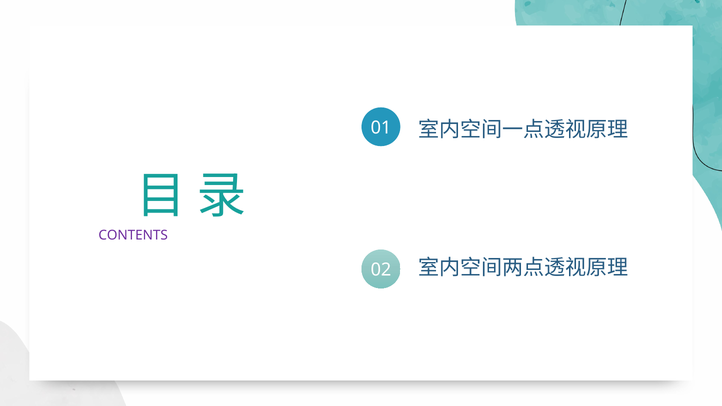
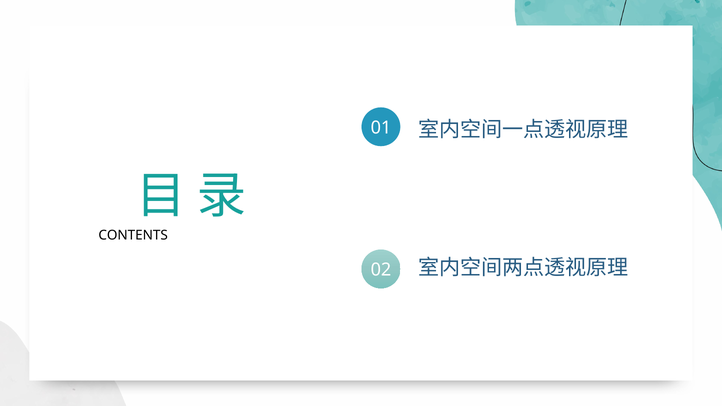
CONTENTS colour: purple -> black
